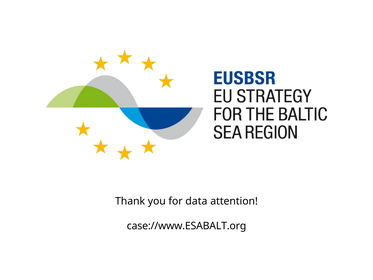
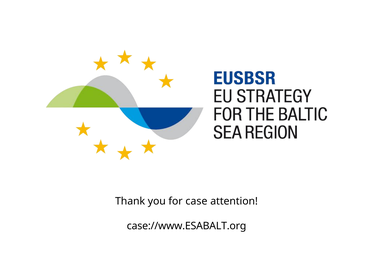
data: data -> case
